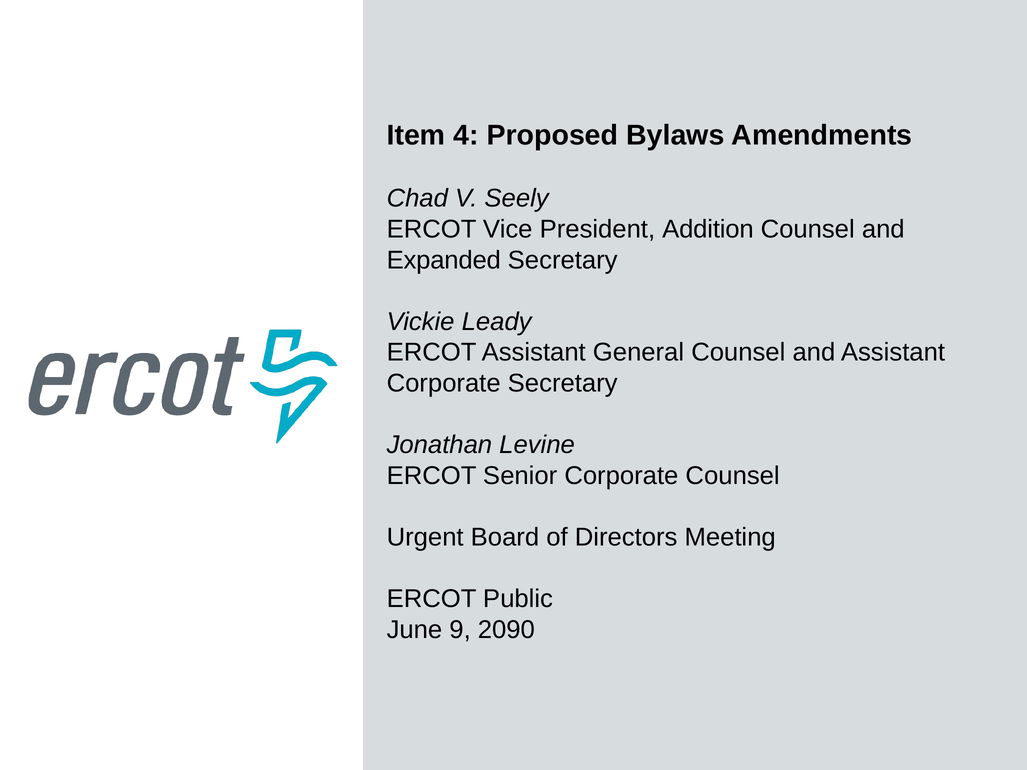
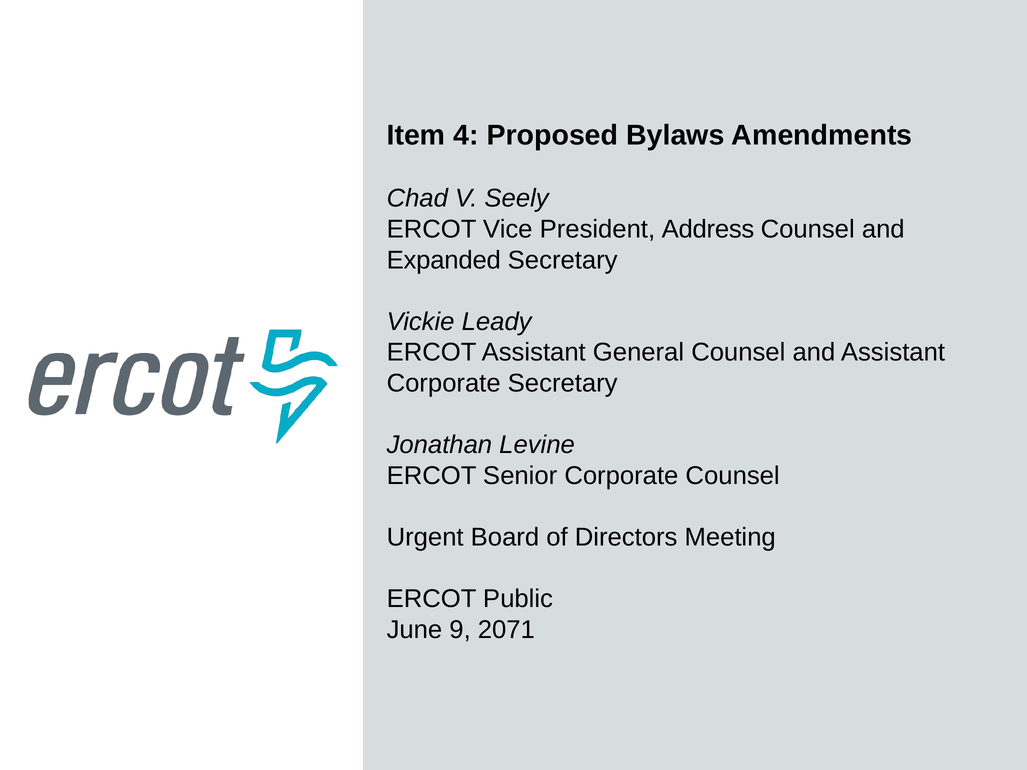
Addition: Addition -> Address
2090: 2090 -> 2071
